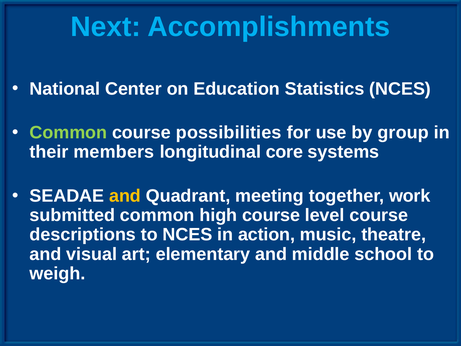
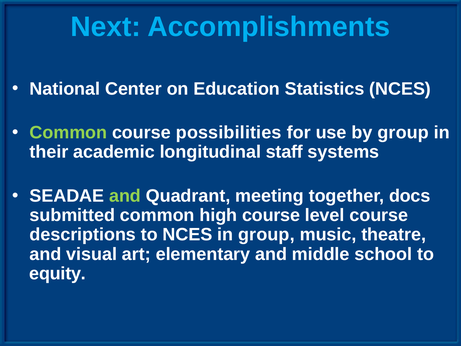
members: members -> academic
core: core -> staff
and at (125, 196) colour: yellow -> light green
work: work -> docs
in action: action -> group
weigh: weigh -> equity
